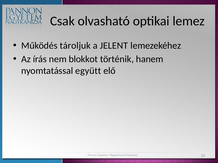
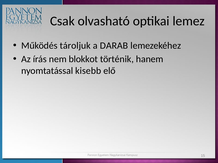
JELENT: JELENT -> DARAB
együtt: együtt -> kisebb
